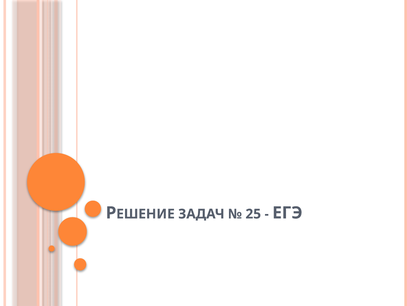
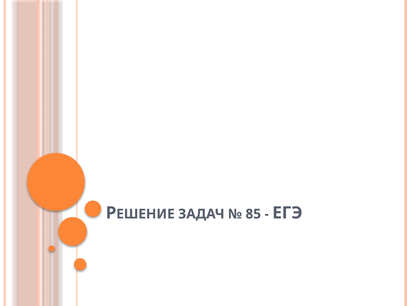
25: 25 -> 85
